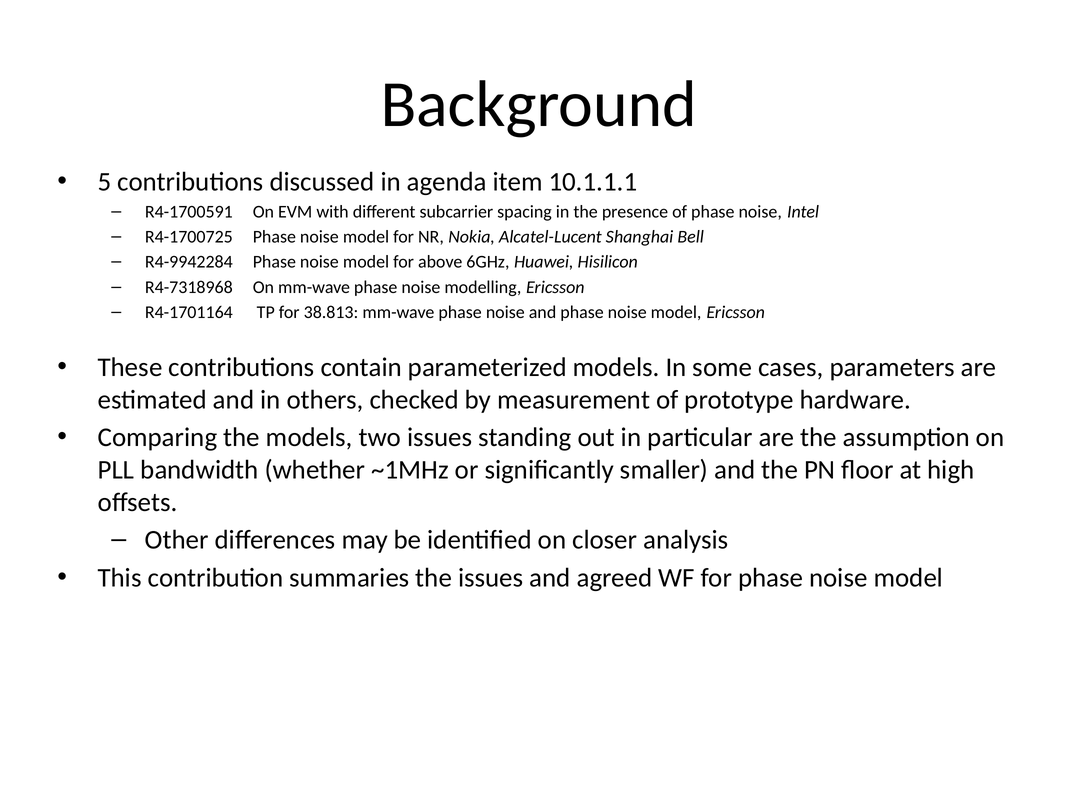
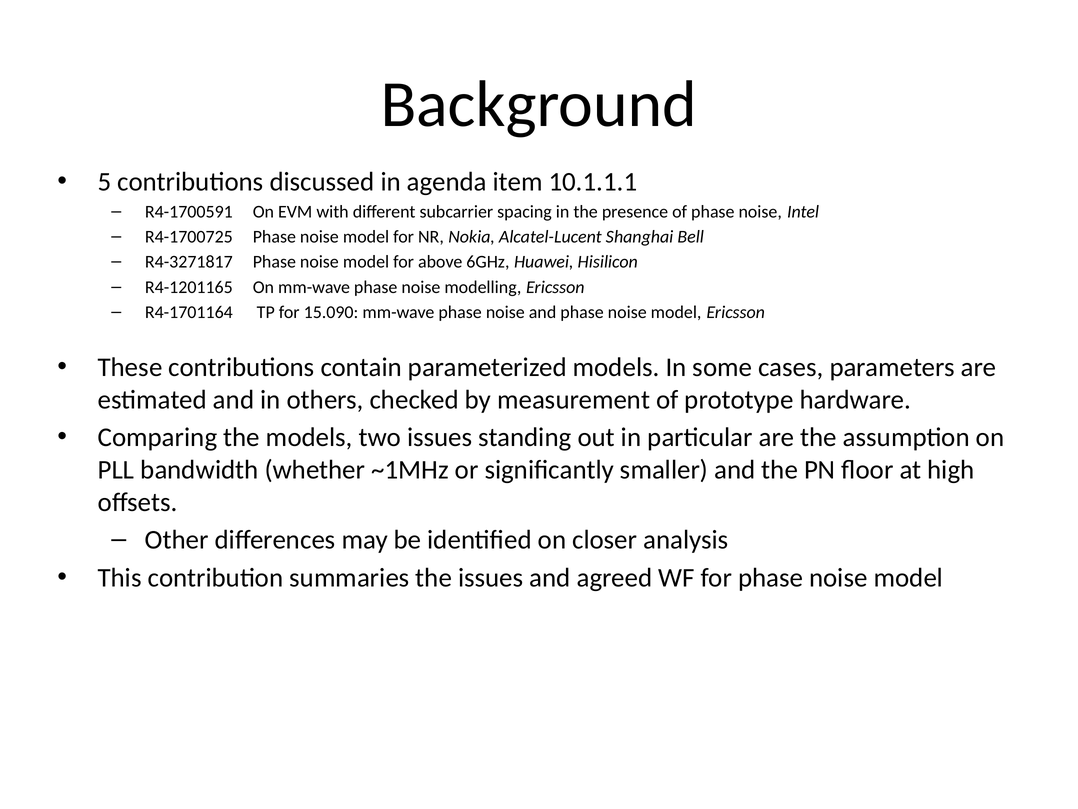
R4-9942284: R4-9942284 -> R4-3271817
R4-7318968: R4-7318968 -> R4-1201165
38.813: 38.813 -> 15.090
